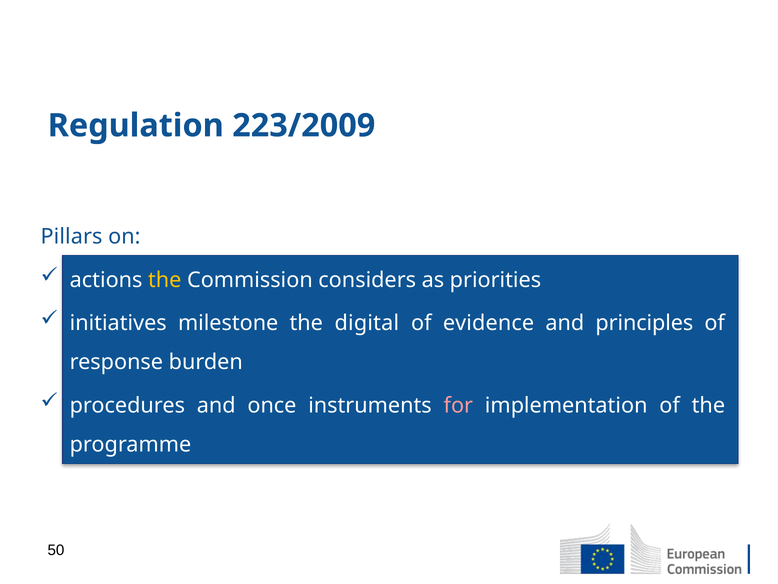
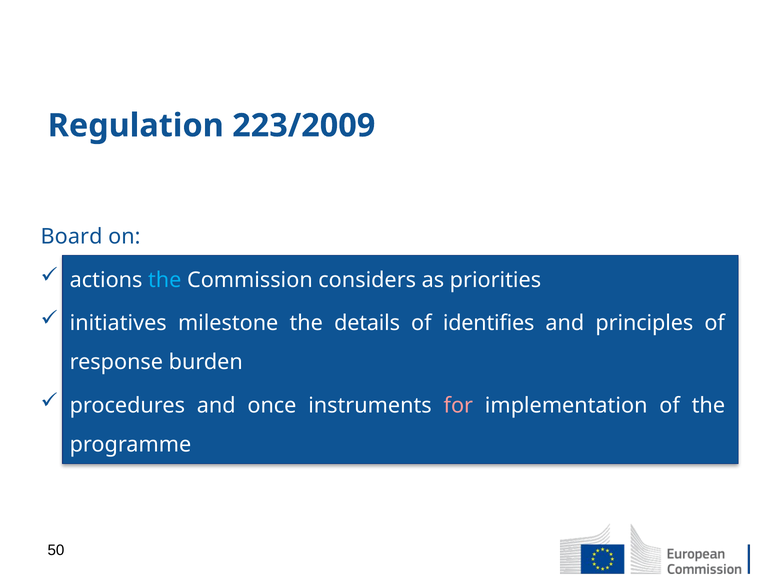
Pillars: Pillars -> Board
the at (165, 280) colour: yellow -> light blue
digital: digital -> details
evidence: evidence -> identifies
